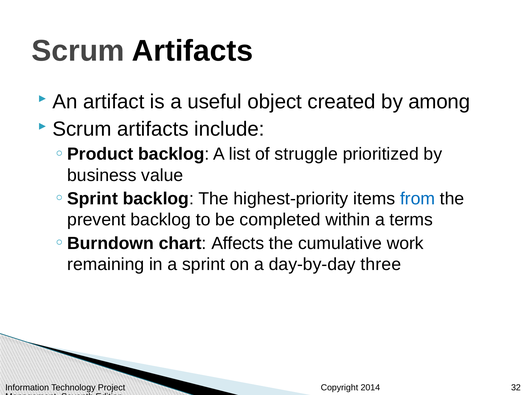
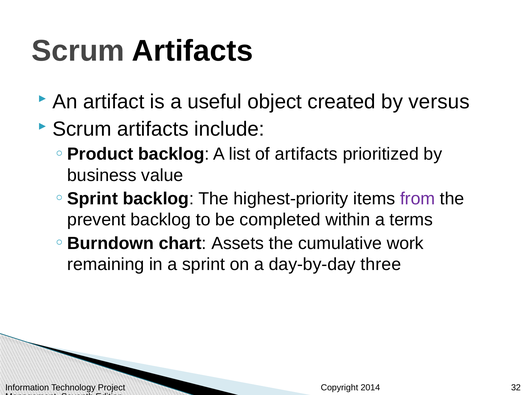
among: among -> versus
of struggle: struggle -> artifacts
from colour: blue -> purple
Affects: Affects -> Assets
